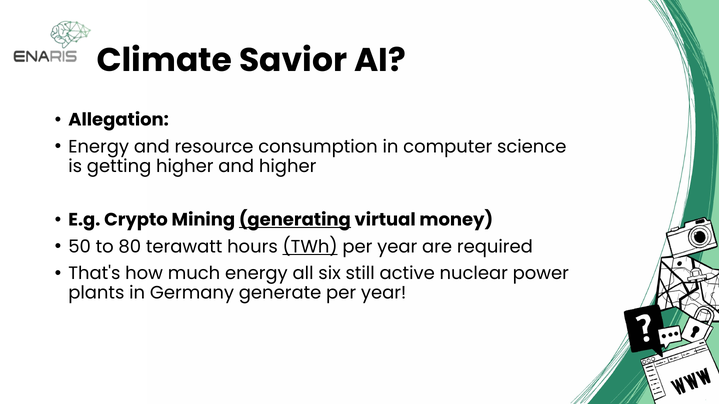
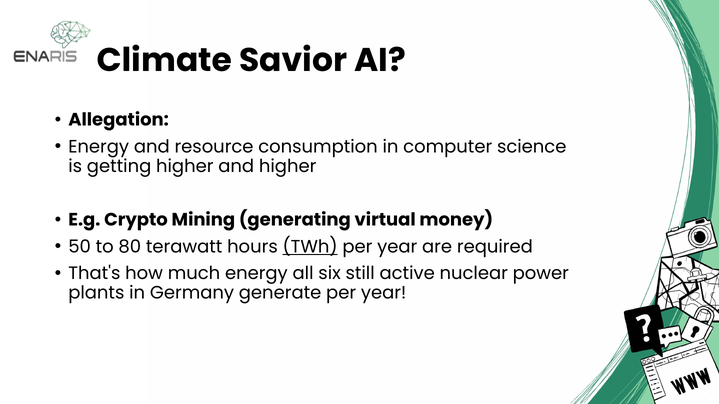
generating underline: present -> none
